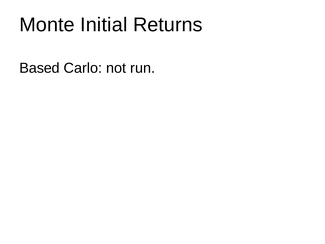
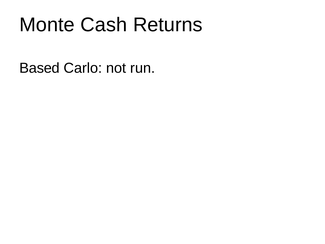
Initial: Initial -> Cash
